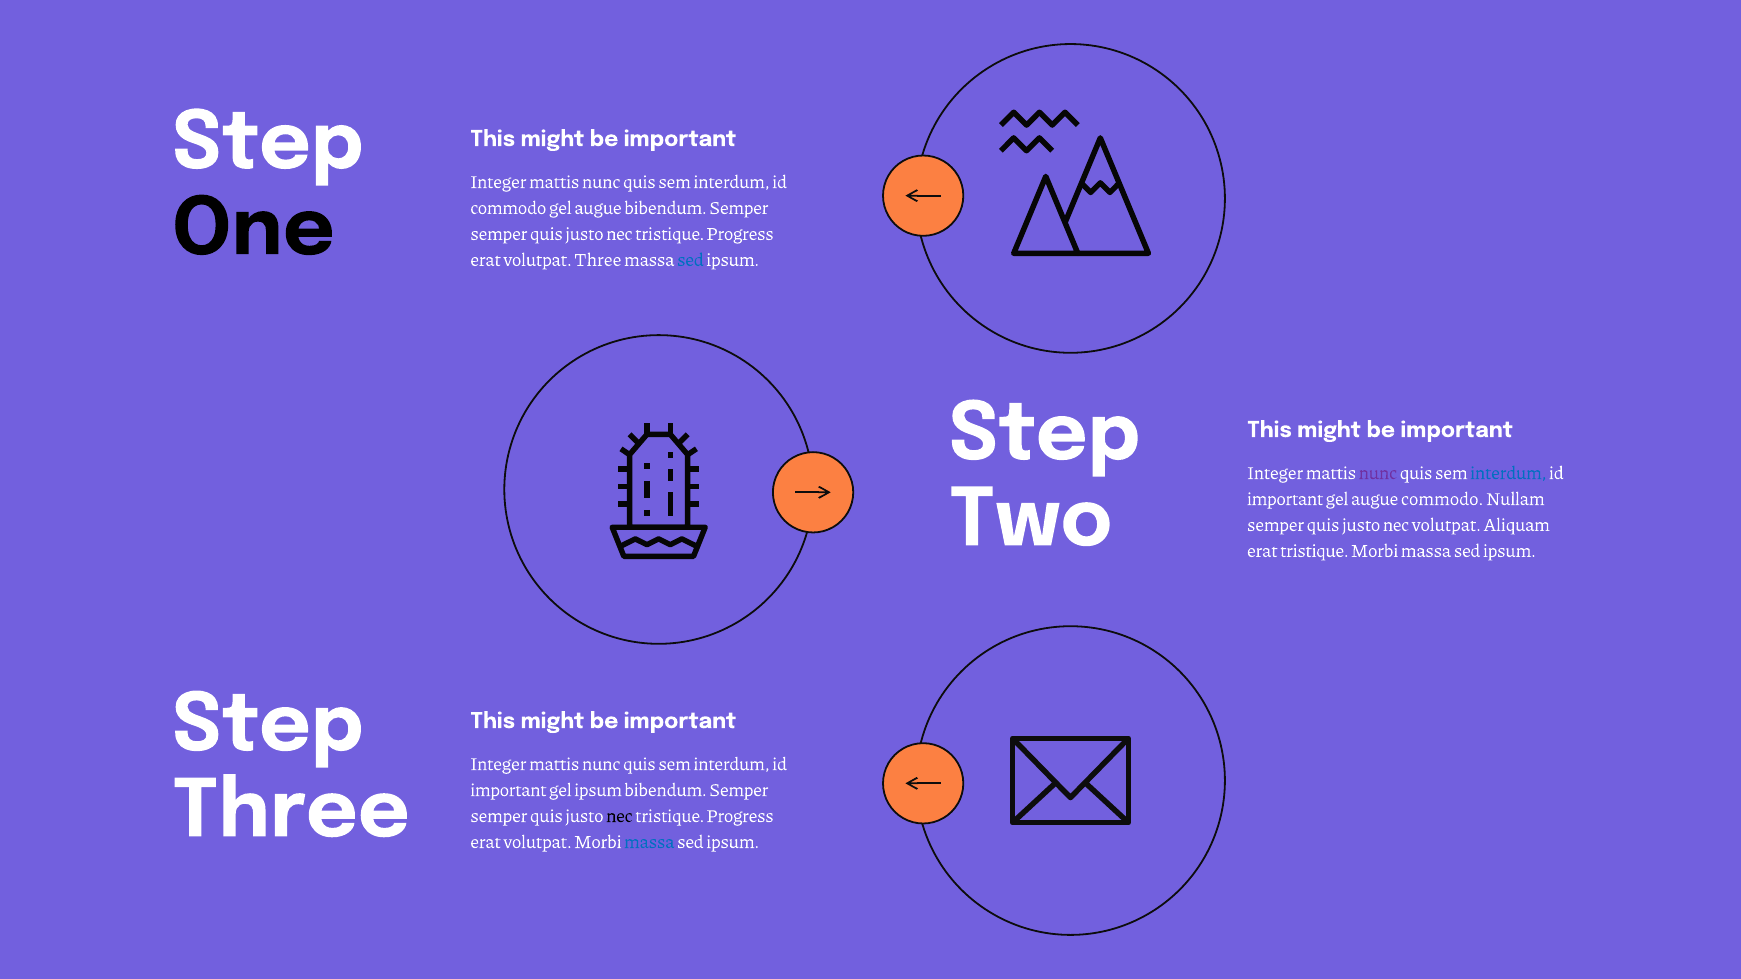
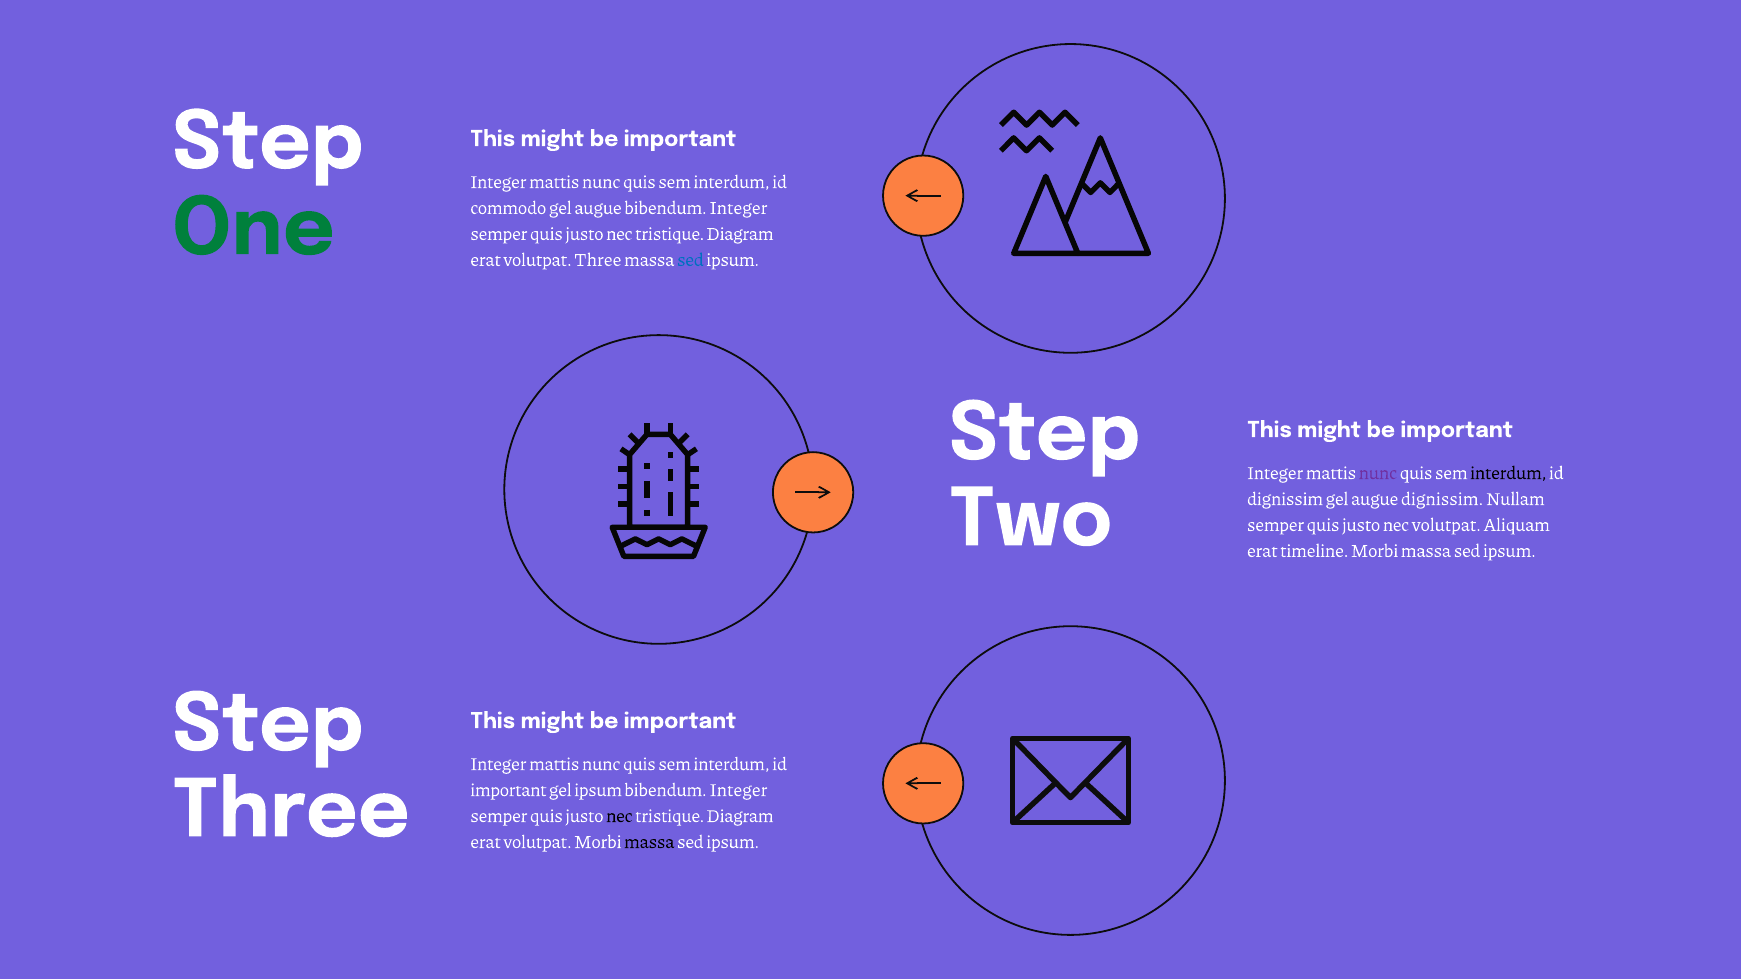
One colour: black -> green
augue bibendum Semper: Semper -> Integer
Progress at (740, 234): Progress -> Diagram
interdum at (1508, 473) colour: blue -> black
important at (1285, 499): important -> dignissim
augue commodo: commodo -> dignissim
erat tristique: tristique -> timeline
Semper at (739, 790): Semper -> Integer
Progress at (740, 816): Progress -> Diagram
massa at (649, 842) colour: blue -> black
